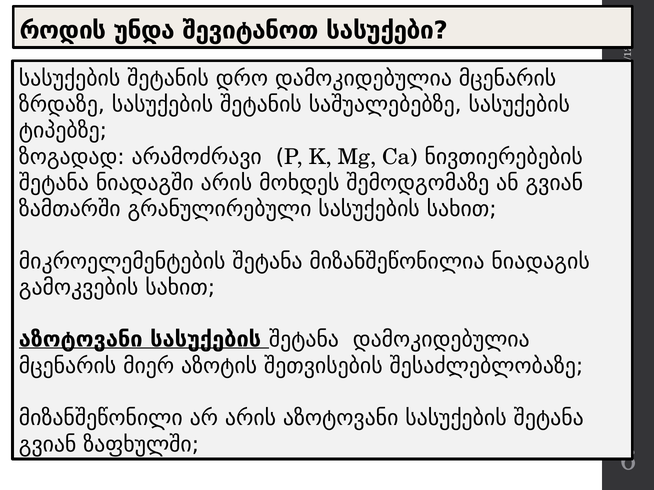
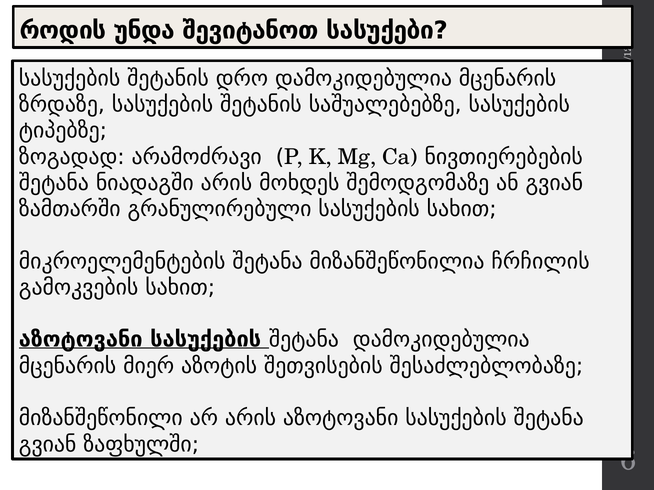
ნიადაგის: ნიადაგის -> ჩრჩილის
